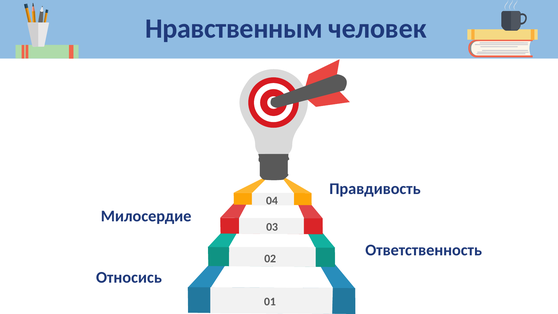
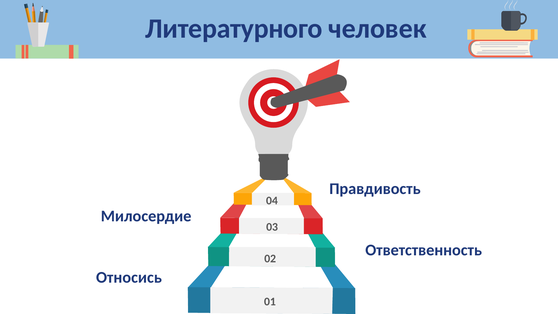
Нравственным: Нравственным -> Литературного
